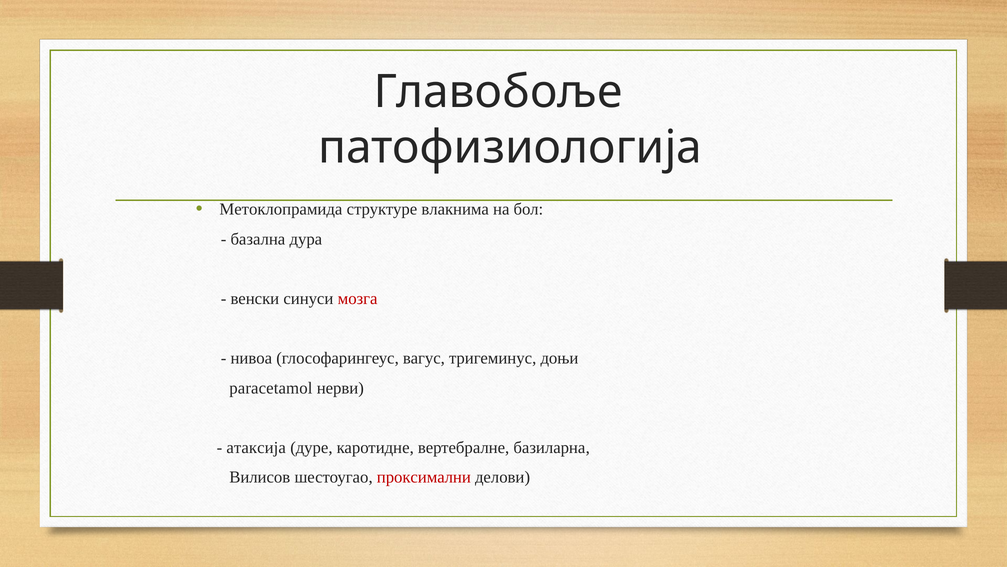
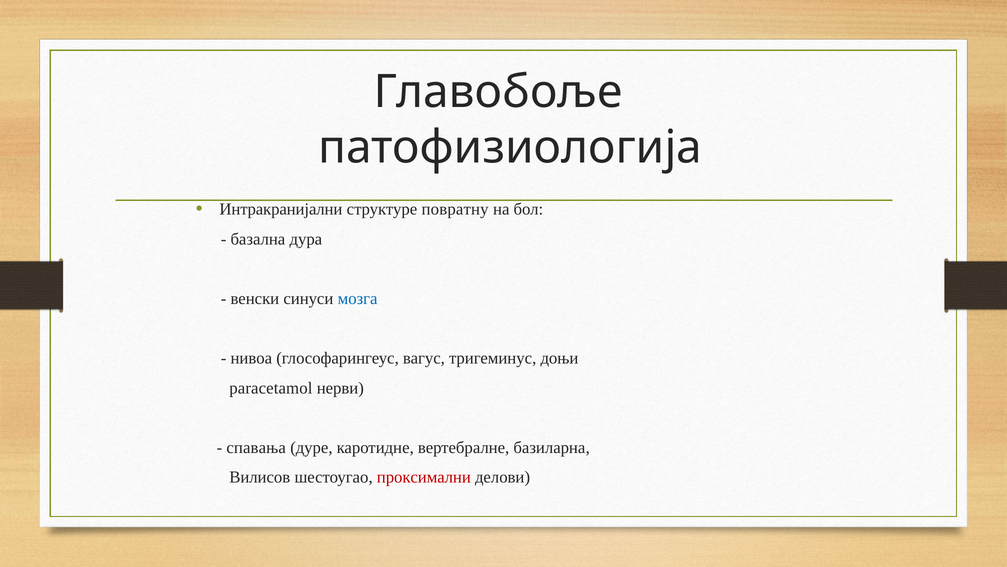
Метоклопрамида: Метоклопрамида -> Интракранијални
влакнима: влакнима -> повратну
мозга colour: red -> blue
атаксија: атаксија -> спавања
